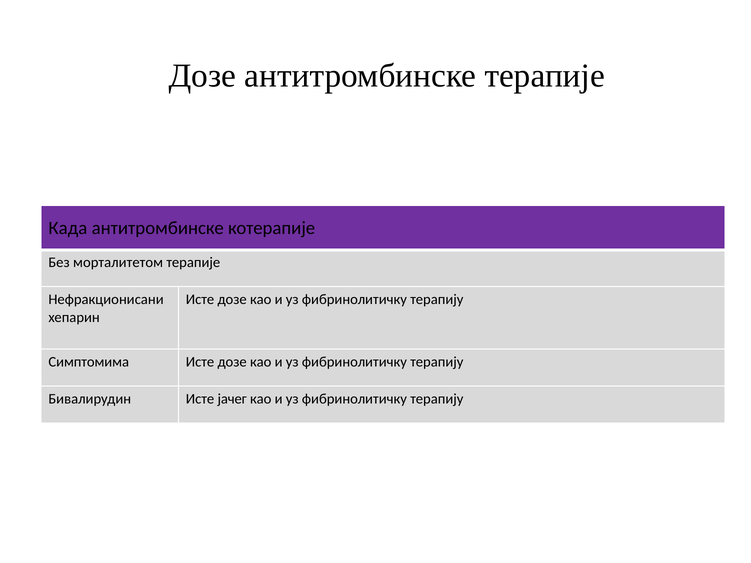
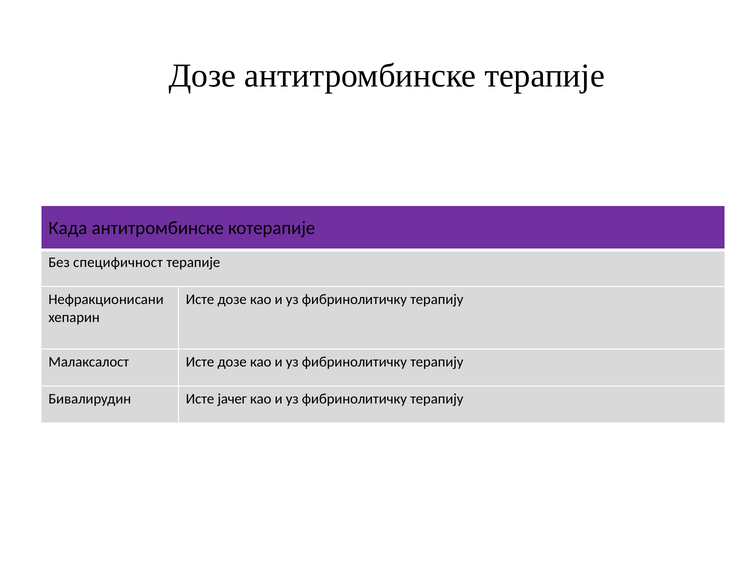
морталитетом: морталитетом -> специфичност
Симптомима: Симптомима -> Малаксалост
